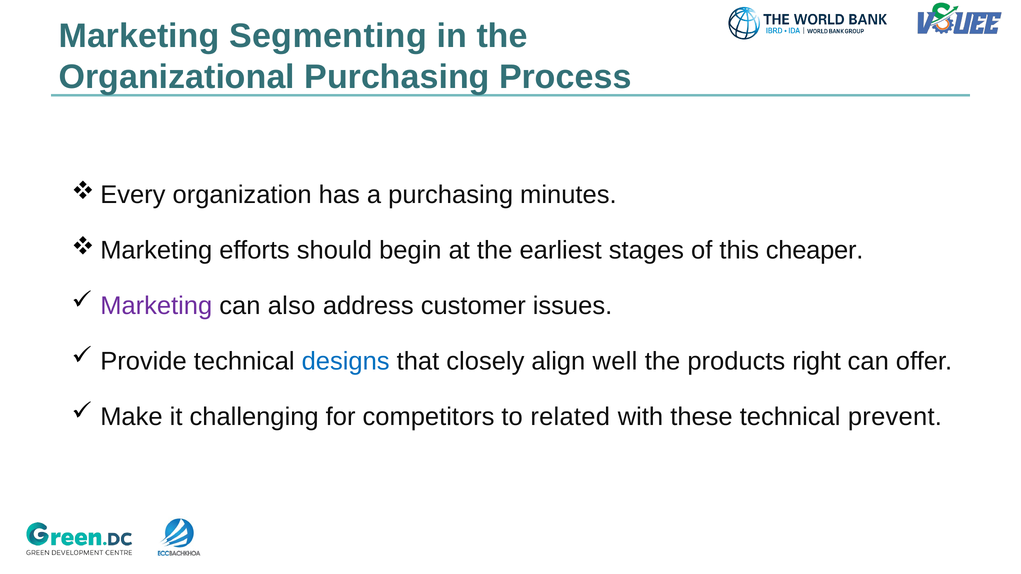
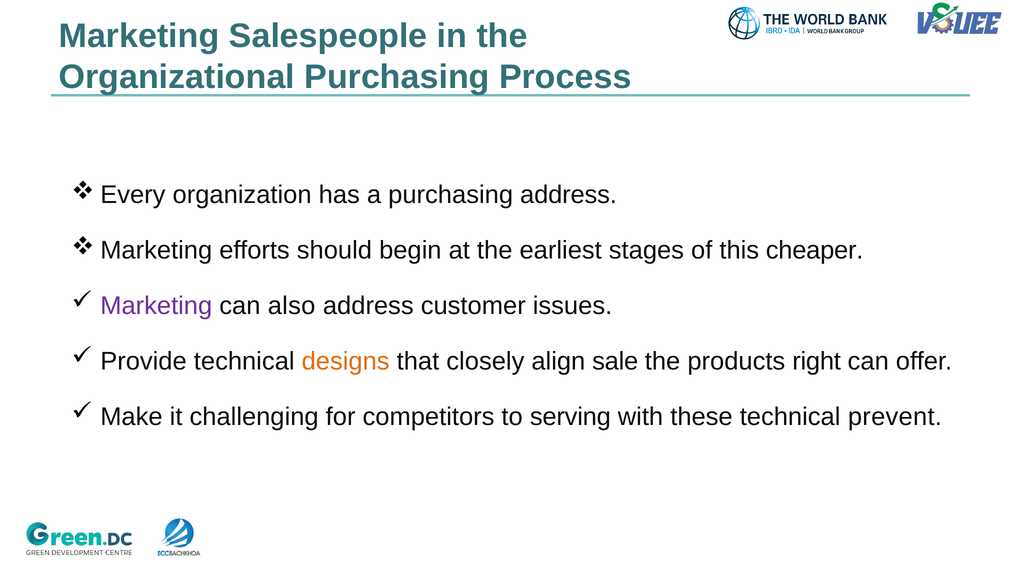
Segmenting: Segmenting -> Salespeople
purchasing minutes: minutes -> address
designs colour: blue -> orange
well: well -> sale
related: related -> serving
